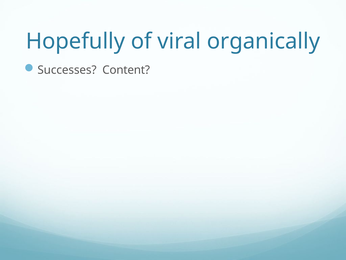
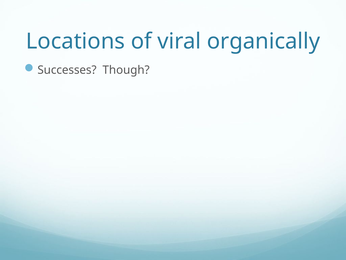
Hopefully: Hopefully -> Locations
Content: Content -> Though
